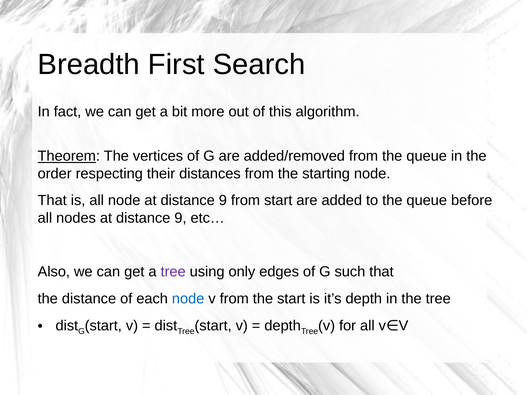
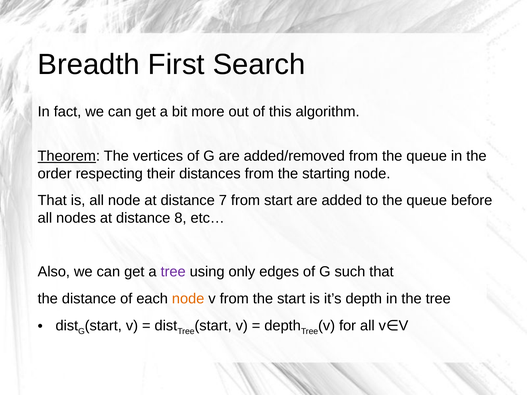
node at distance 9: 9 -> 7
nodes at distance 9: 9 -> 8
node at (188, 299) colour: blue -> orange
